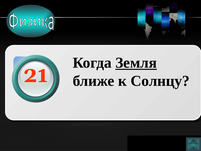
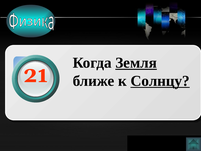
Солнцу underline: none -> present
